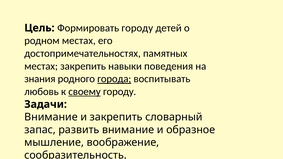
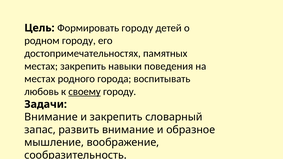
родном местах: местах -> городу
знания at (40, 79): знания -> местах
города underline: present -> none
